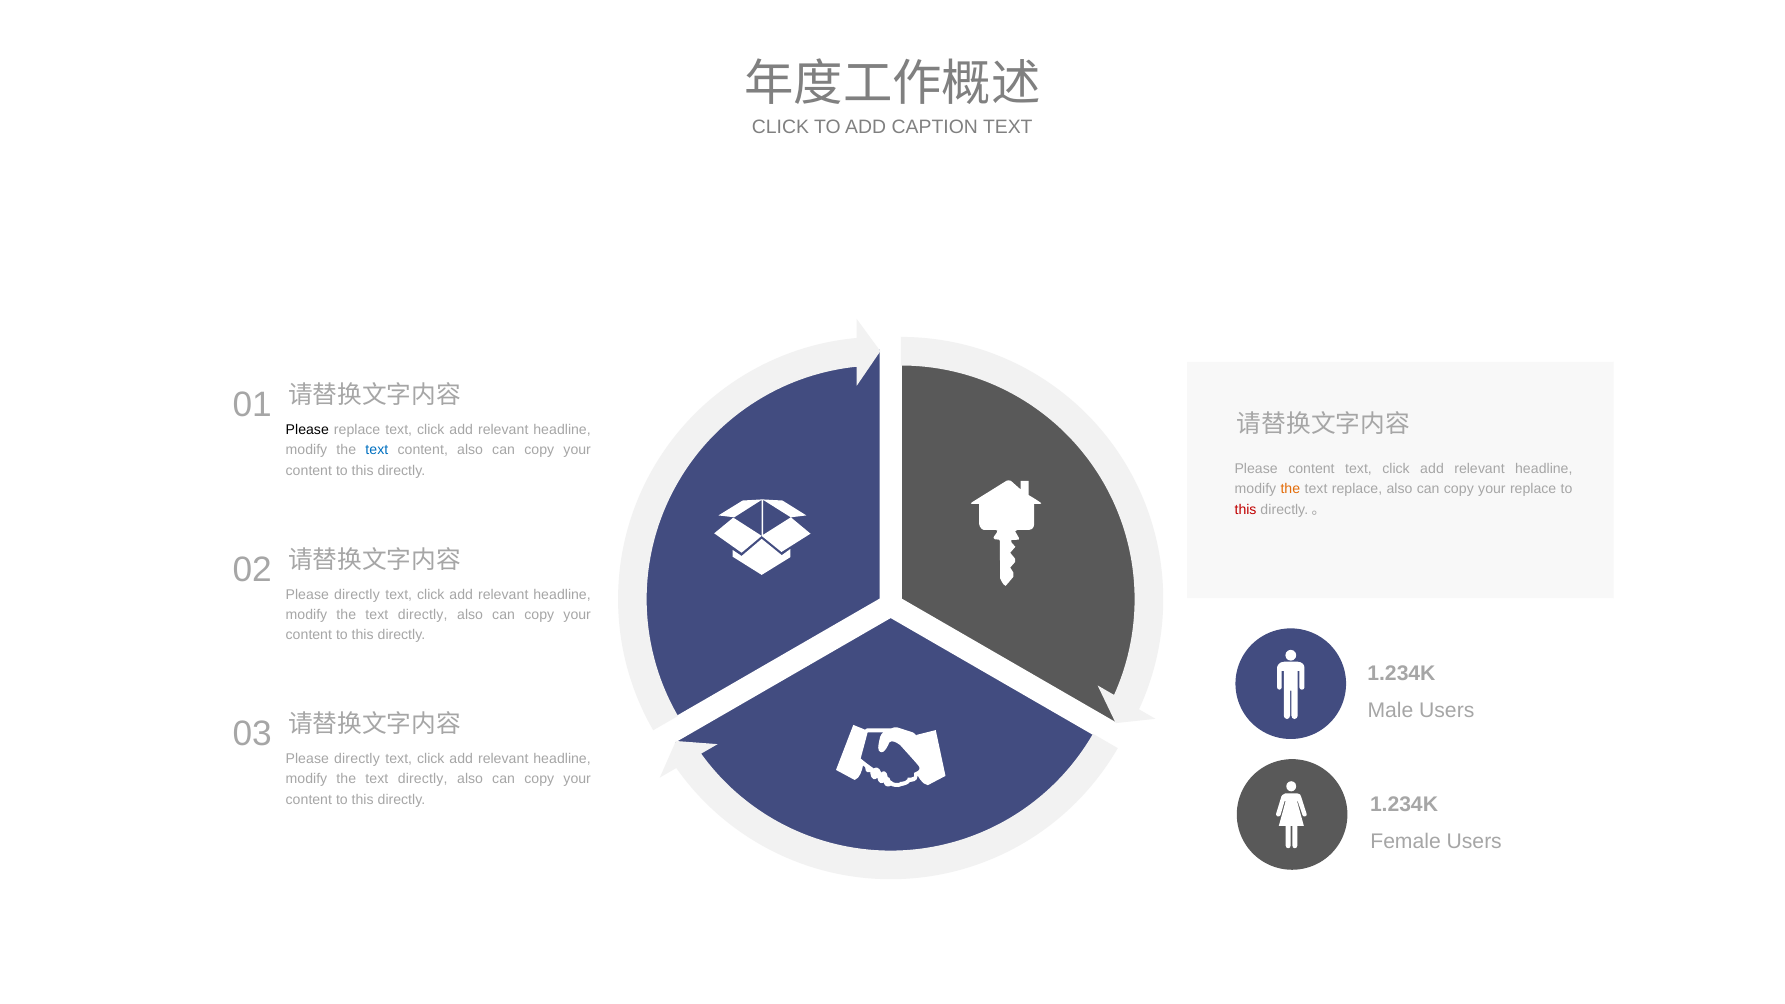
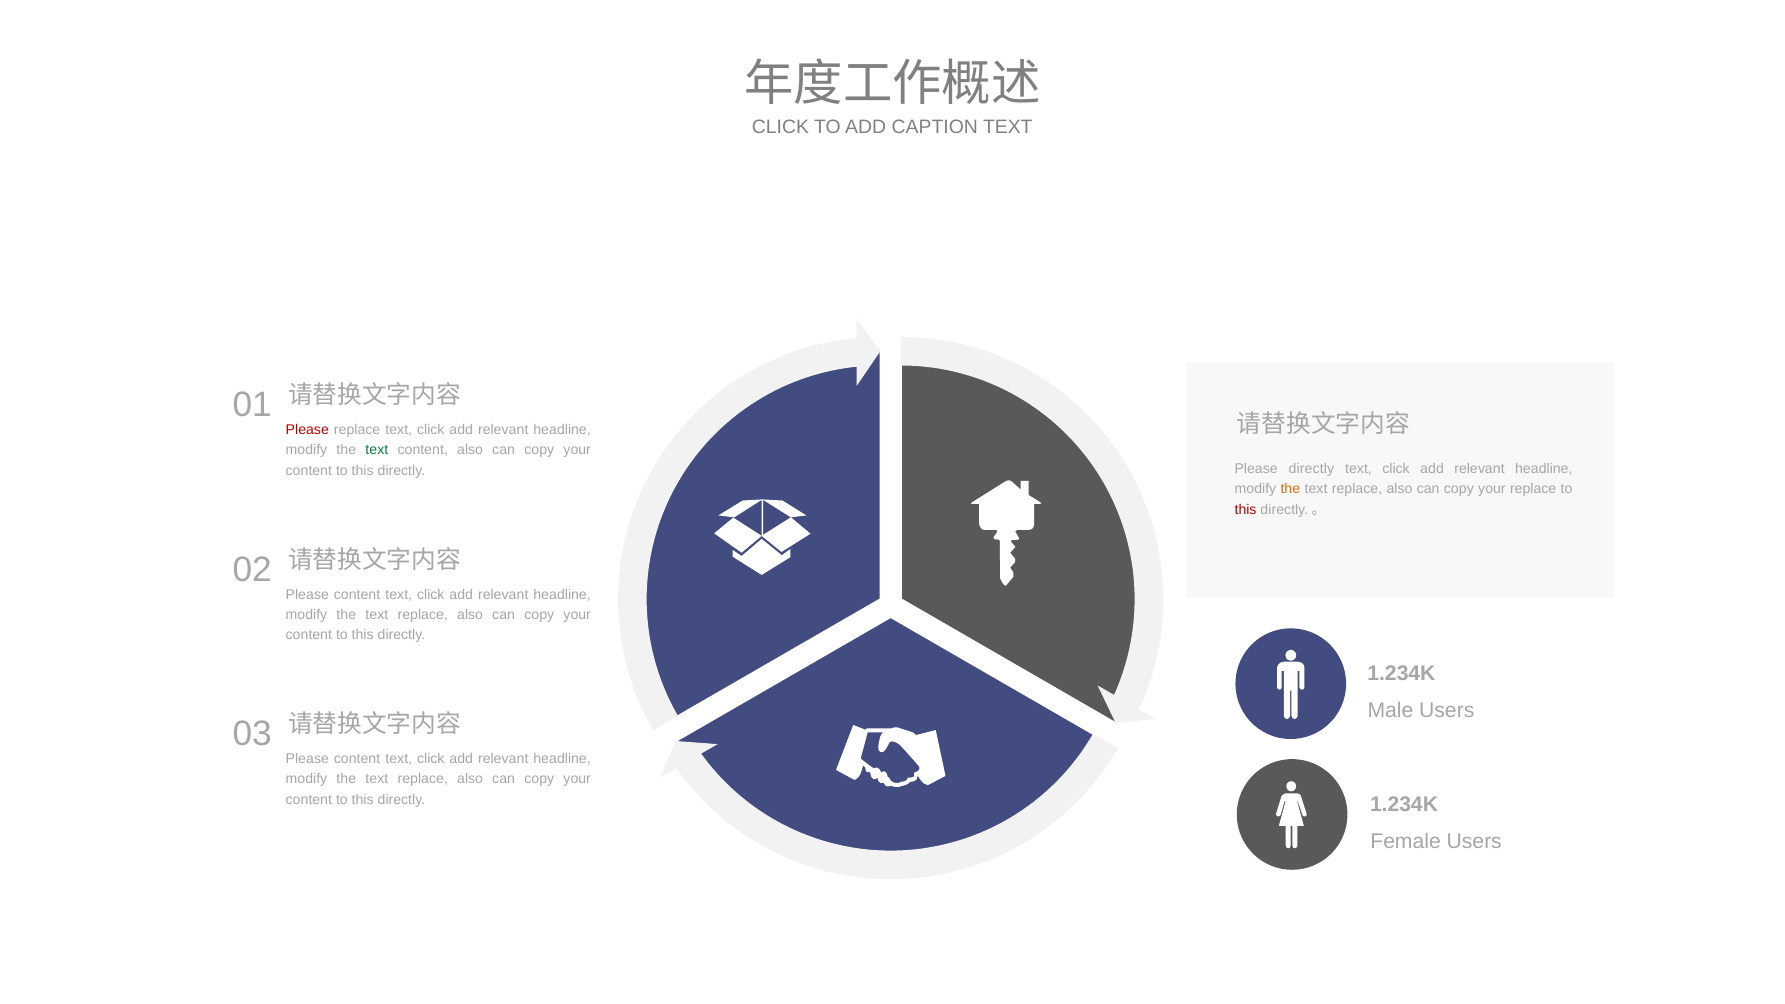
Please at (307, 430) colour: black -> red
text at (377, 450) colour: blue -> green
Please content: content -> directly
directly at (357, 595): directly -> content
directly at (423, 615): directly -> replace
directly at (357, 759): directly -> content
directly at (423, 779): directly -> replace
